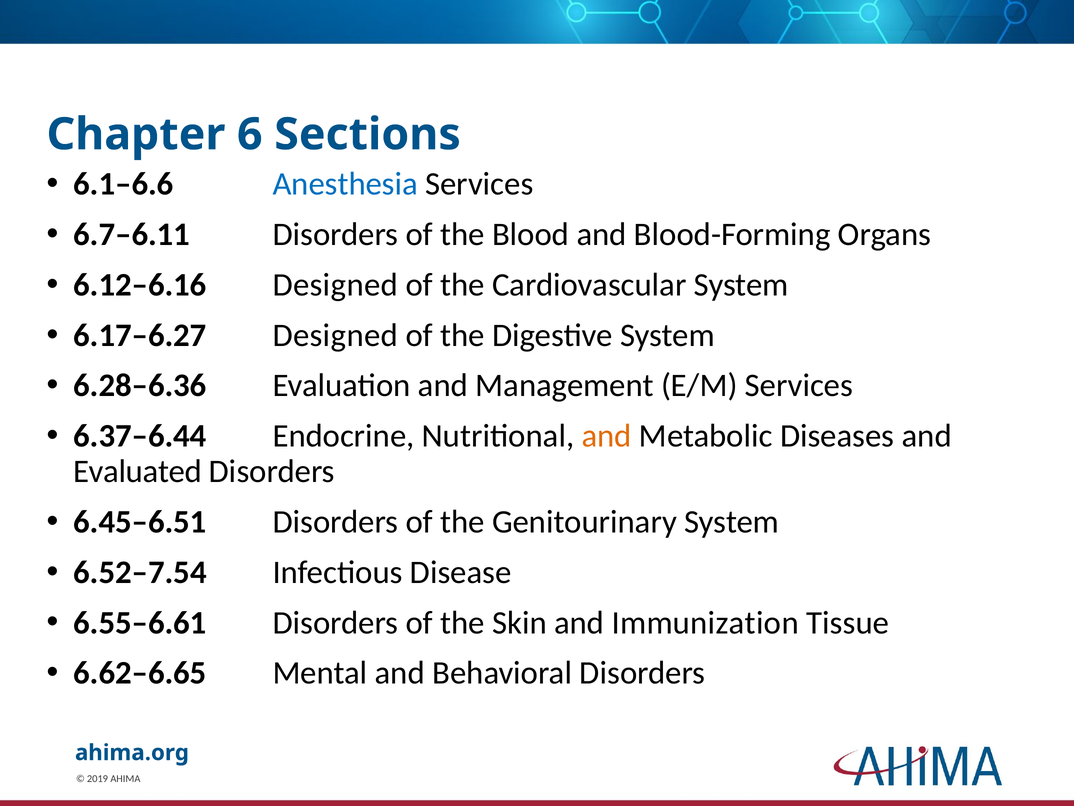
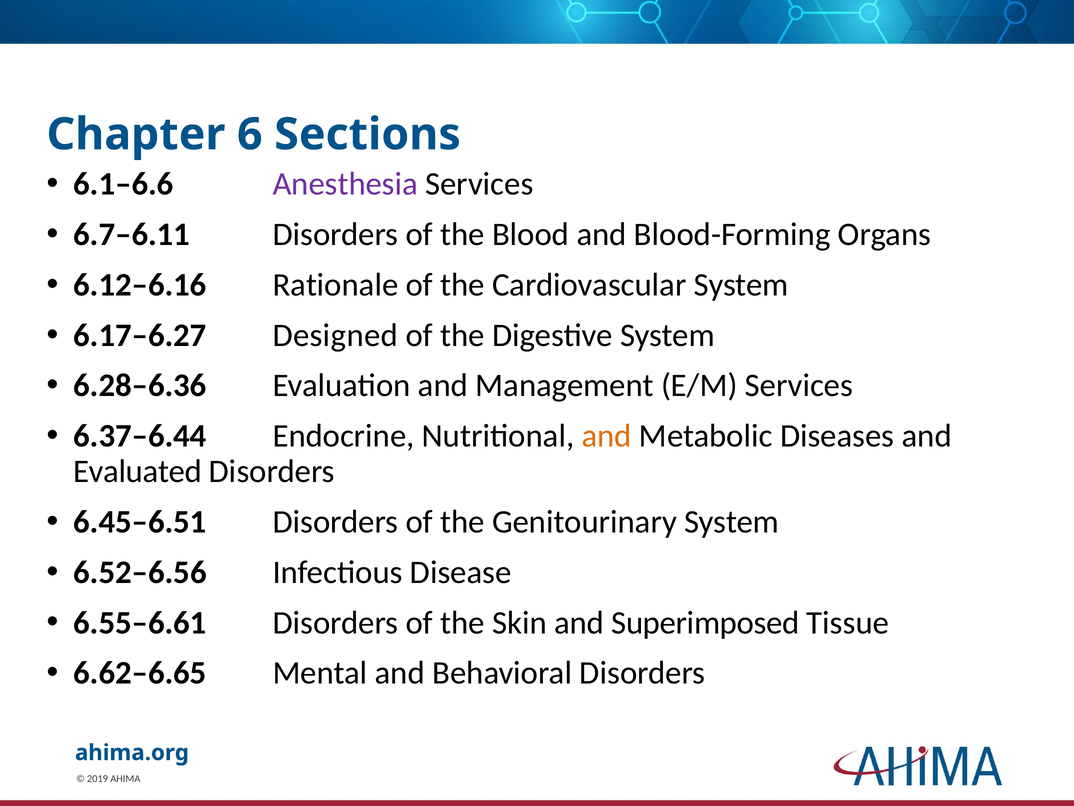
Anesthesia colour: blue -> purple
6.12–6.16 Designed: Designed -> Rationale
6.52–7.54: 6.52–7.54 -> 6.52–6.56
Immunization: Immunization -> Superimposed
